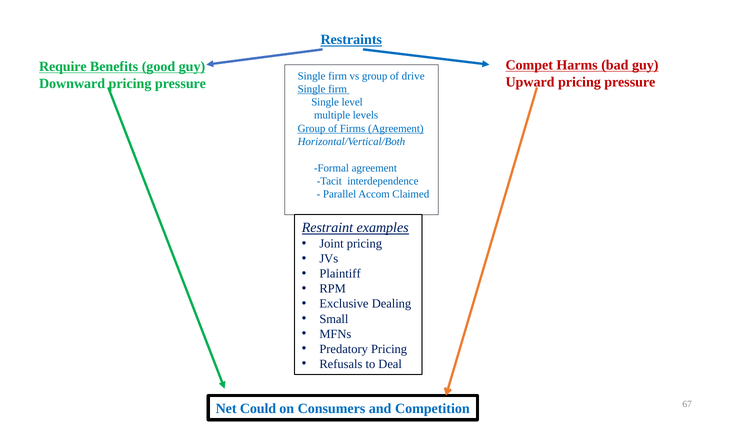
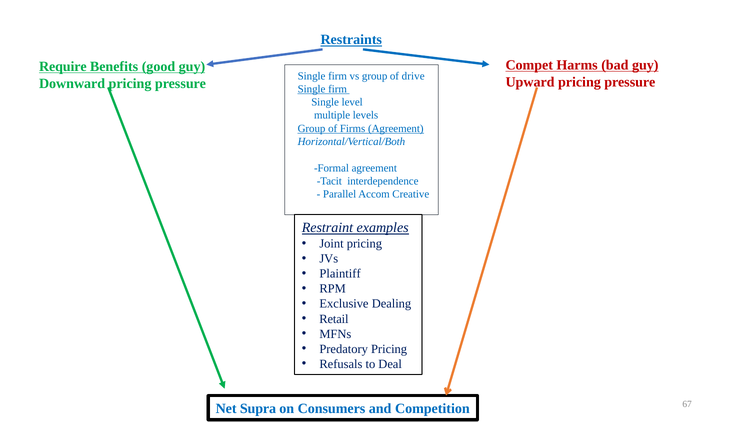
Claimed: Claimed -> Creative
Small: Small -> Retail
Could: Could -> Supra
